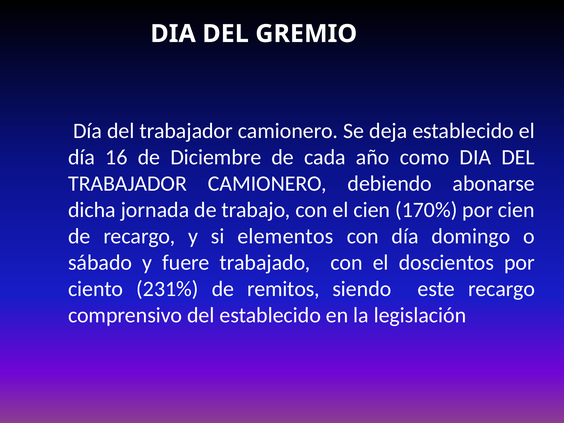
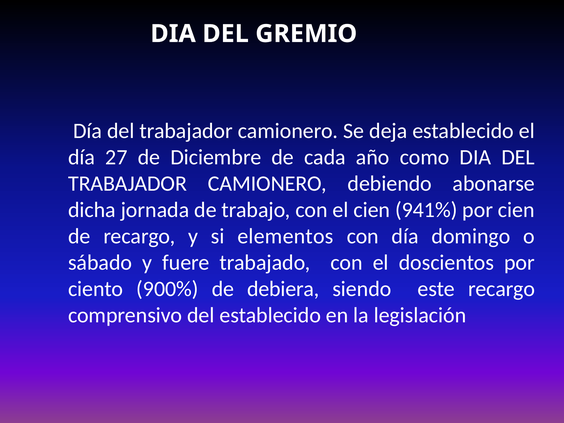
16: 16 -> 27
170%: 170% -> 941%
231%: 231% -> 900%
remitos: remitos -> debiera
